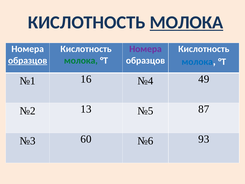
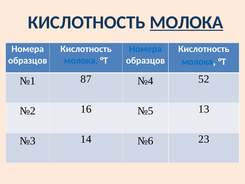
Номера at (145, 49) colour: purple -> blue
образцов at (28, 60) underline: present -> none
молока at (81, 60) colour: green -> blue
16: 16 -> 87
49: 49 -> 52
13: 13 -> 16
87: 87 -> 13
60: 60 -> 14
93: 93 -> 23
